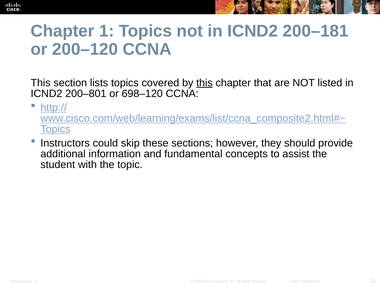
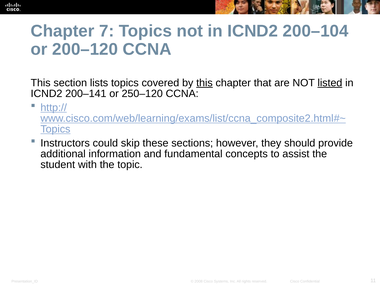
1: 1 -> 7
200–181: 200–181 -> 200–104
listed underline: none -> present
200–801: 200–801 -> 200–141
698–120: 698–120 -> 250–120
